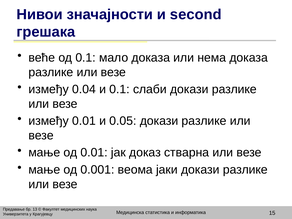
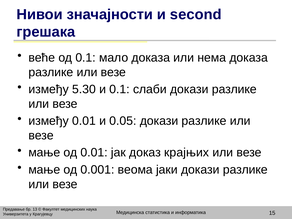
0.04: 0.04 -> 5.30
стварна: стварна -> крајњих
